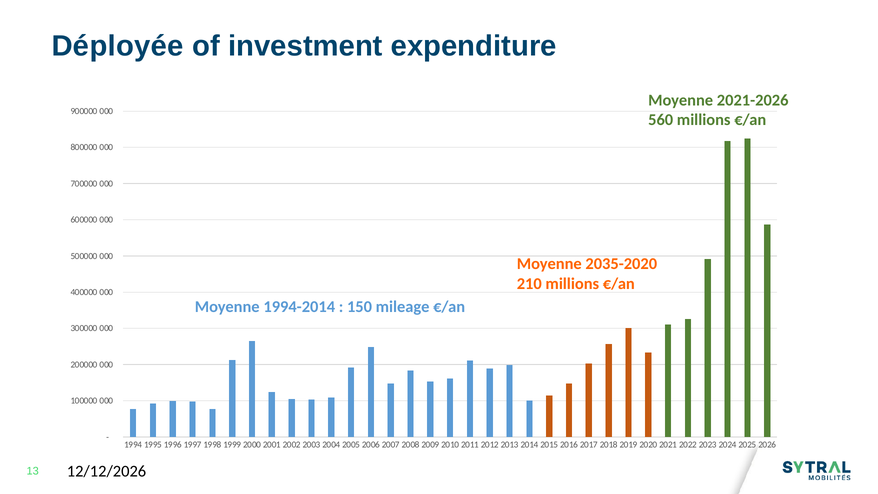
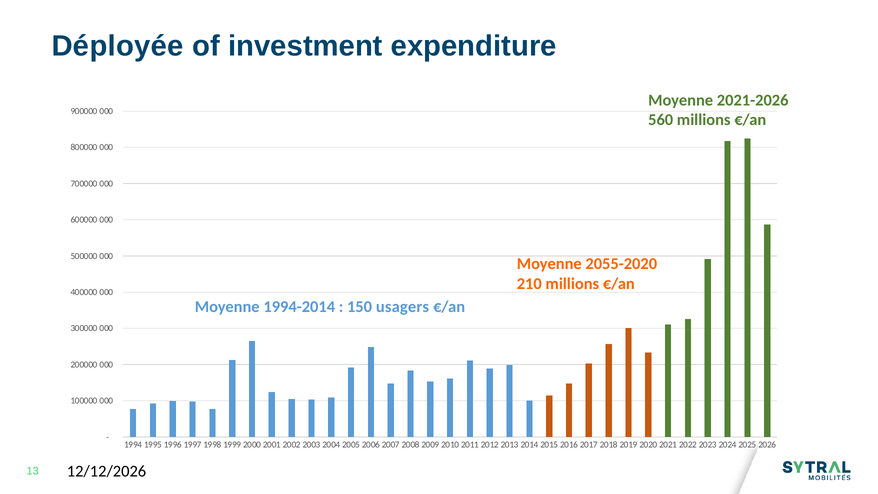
2035-2020: 2035-2020 -> 2055-2020
mileage: mileage -> usagers
